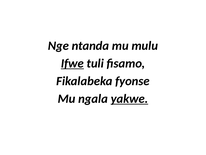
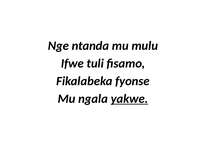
Ifwe underline: present -> none
